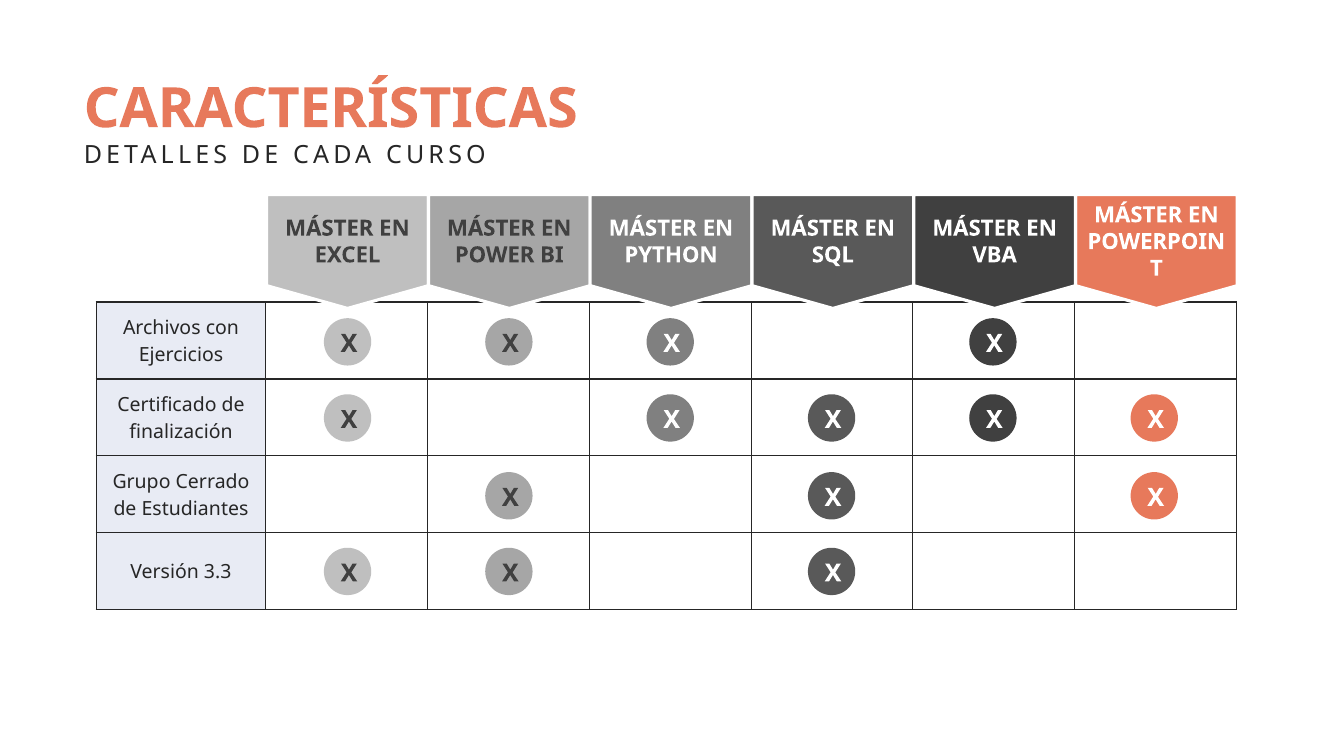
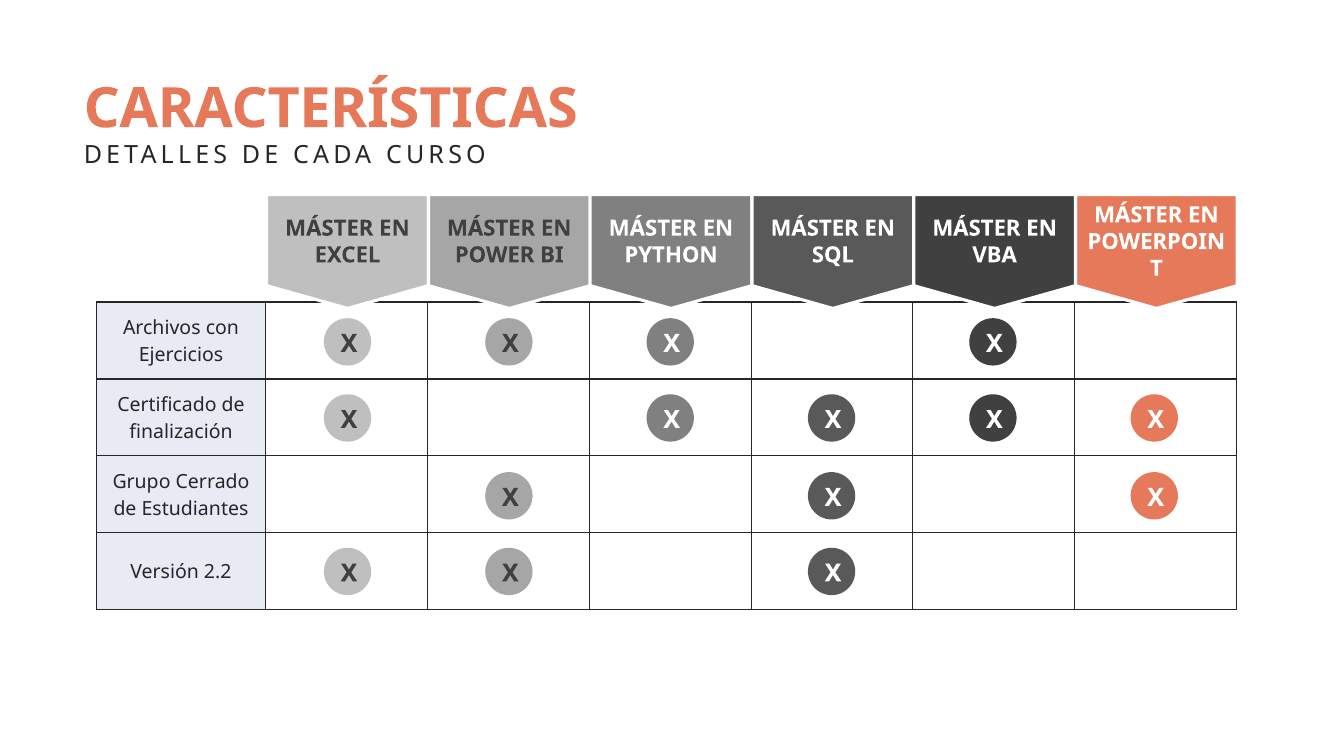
3.3: 3.3 -> 2.2
